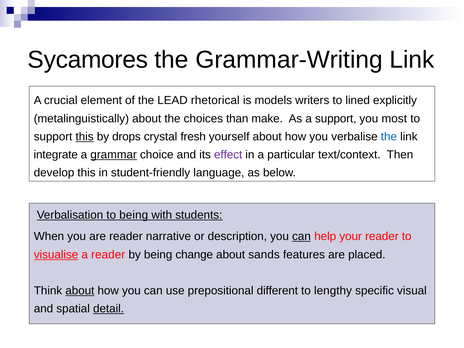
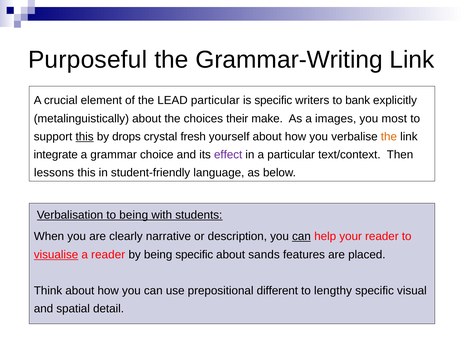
Sycamores: Sycamores -> Purposeful
LEAD rhetorical: rhetorical -> particular
is models: models -> specific
lined: lined -> bank
than: than -> their
a support: support -> images
the at (389, 137) colour: blue -> orange
grammar underline: present -> none
develop: develop -> lessons
are reader: reader -> clearly
being change: change -> specific
about at (80, 291) underline: present -> none
detail underline: present -> none
